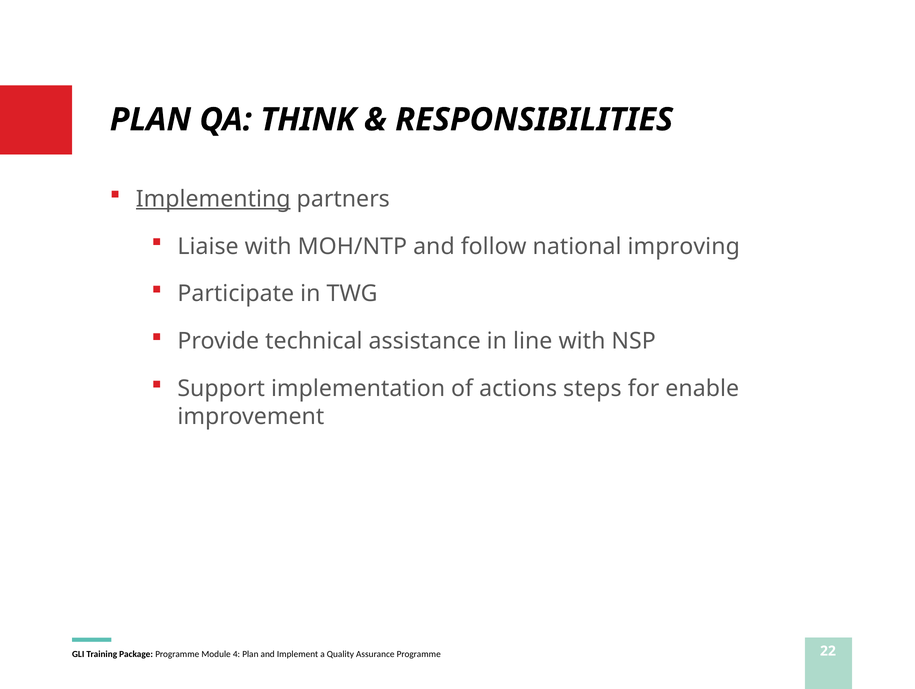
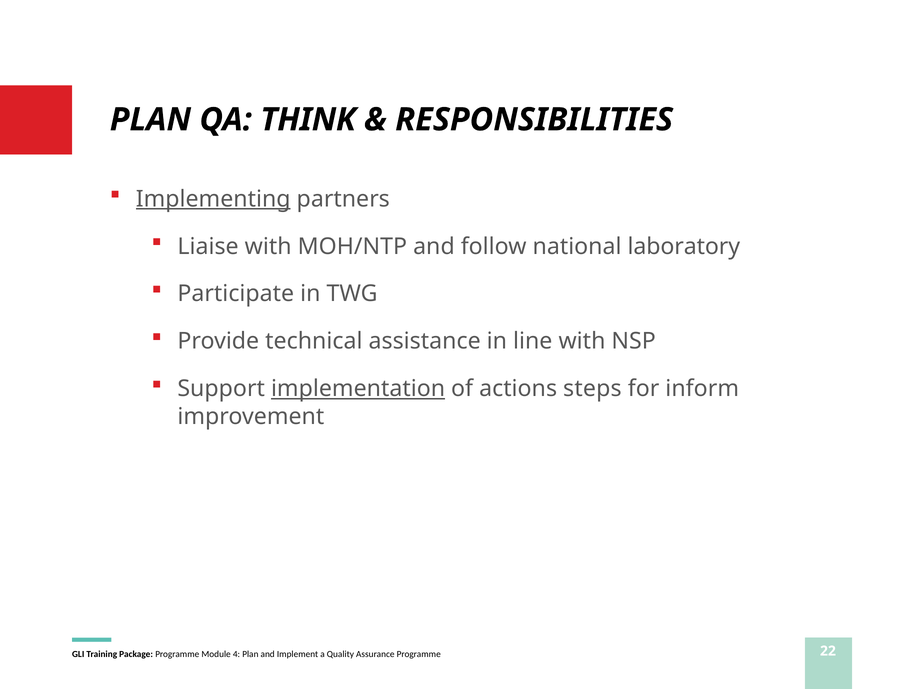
improving: improving -> laboratory
implementation underline: none -> present
enable: enable -> inform
